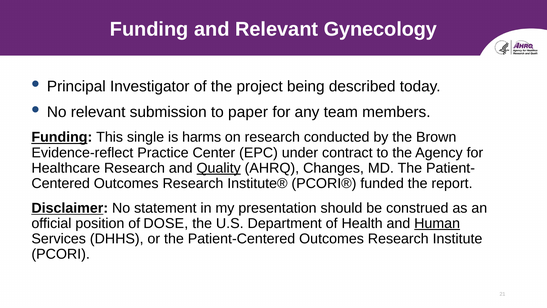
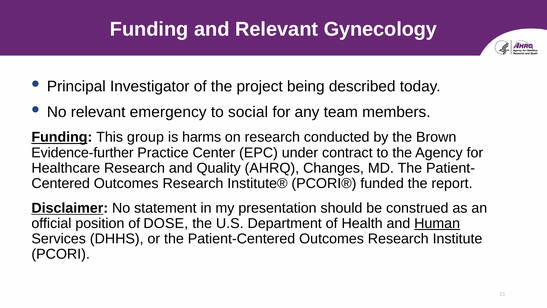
submission: submission -> emergency
paper: paper -> social
single: single -> group
Evidence-reflect: Evidence-reflect -> Evidence-further
Quality underline: present -> none
